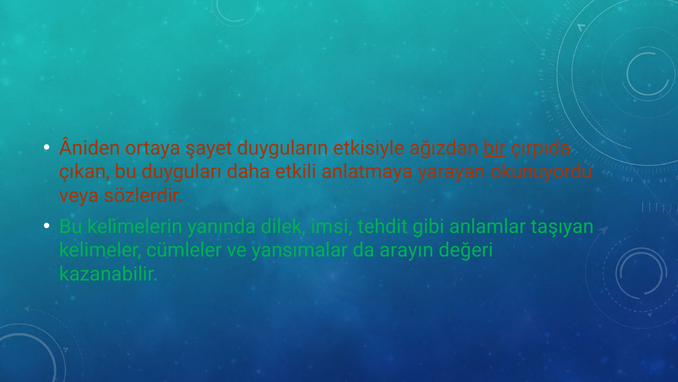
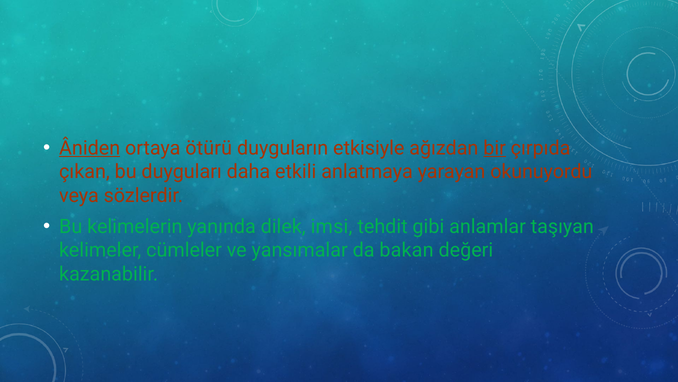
Âniden underline: none -> present
şayet: şayet -> ötürü
arayın: arayın -> bakan
